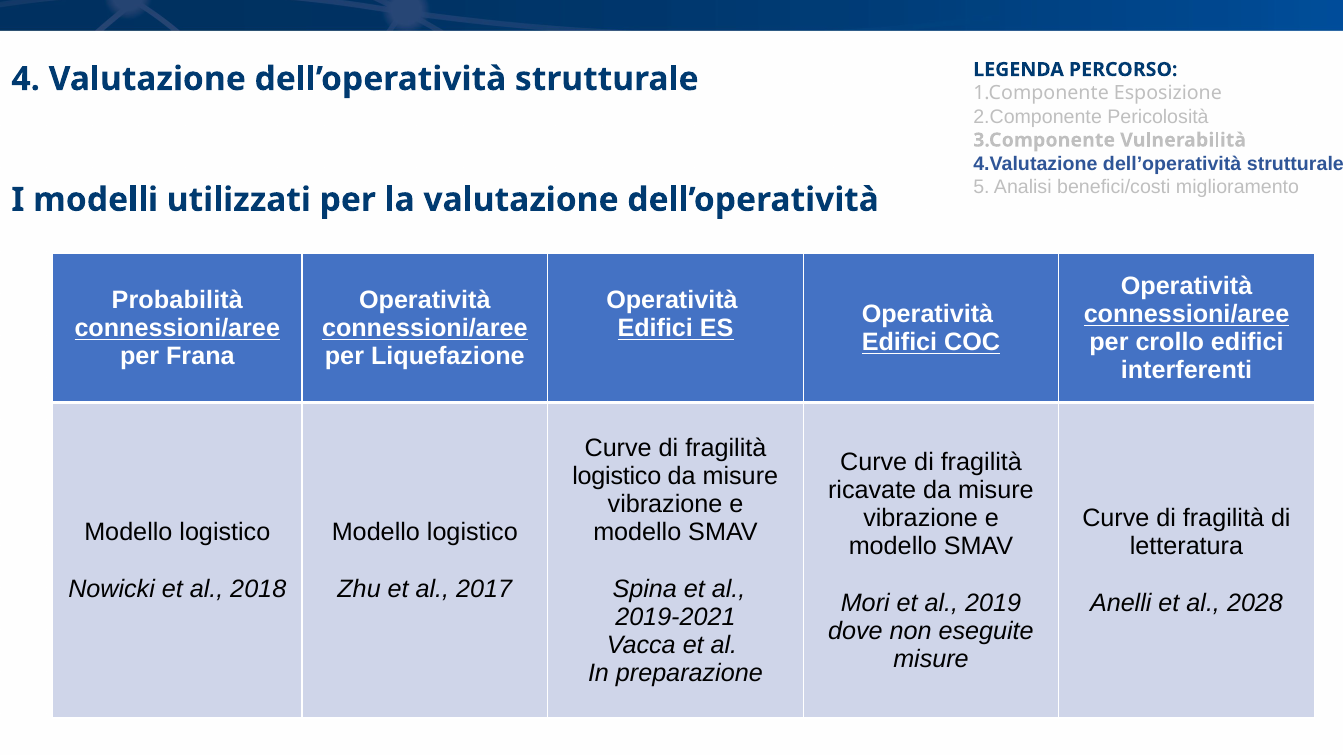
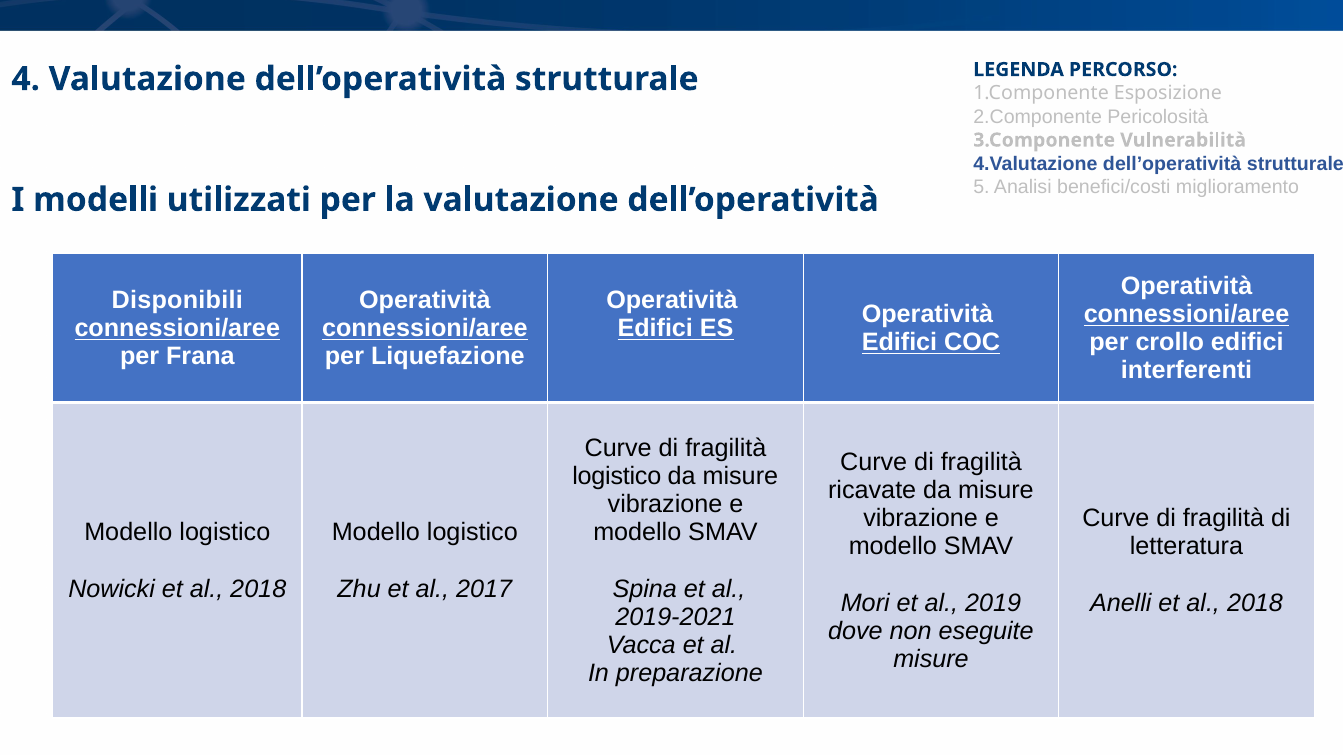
Probabilità: Probabilità -> Disponibili
Anelli et al 2028: 2028 -> 2018
